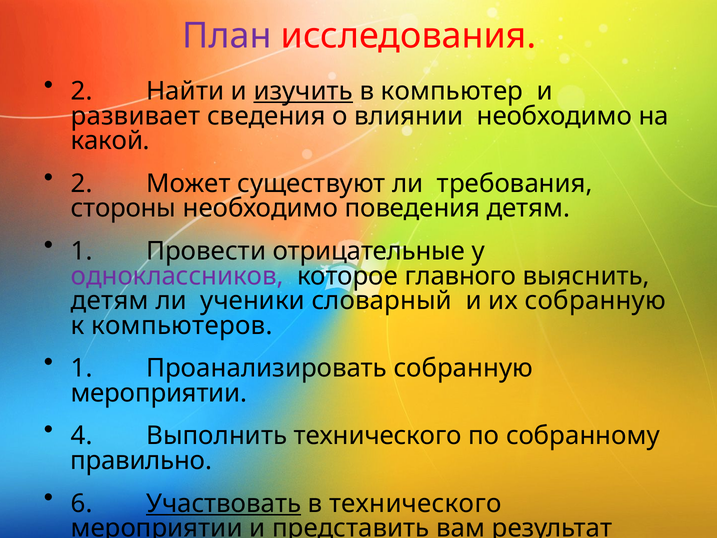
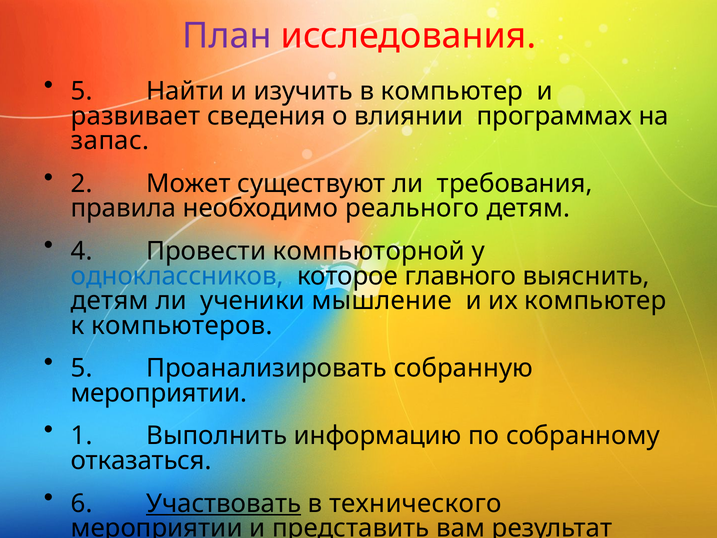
2 at (82, 91): 2 -> 5
изучить underline: present -> none
влиянии необходимо: необходимо -> программах
какой: какой -> запас
стороны: стороны -> правила
поведения: поведения -> реального
1 at (82, 251): 1 -> 4
отрицательные: отрицательные -> компьюторной
одноклассников colour: purple -> blue
словарный: словарный -> мышление
их собранную: собранную -> компьютер
1 at (82, 368): 1 -> 5
4: 4 -> 1
Выполнить технического: технического -> информацию
правильно: правильно -> отказаться
